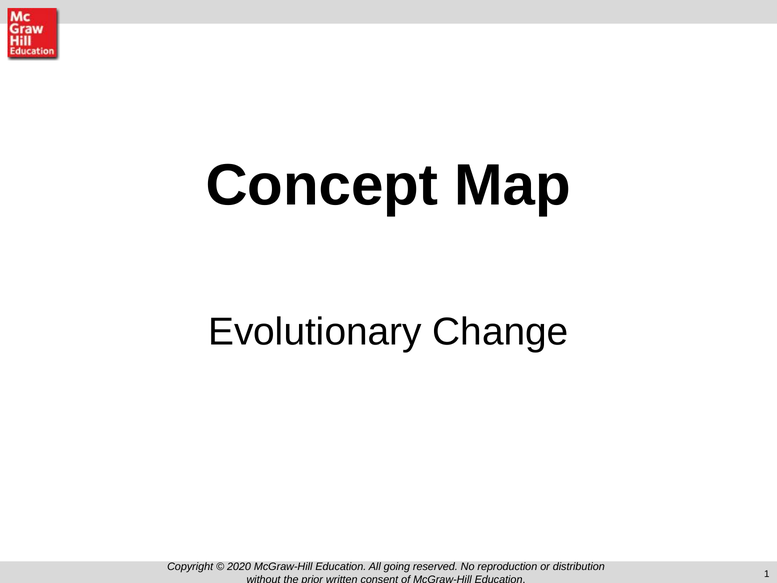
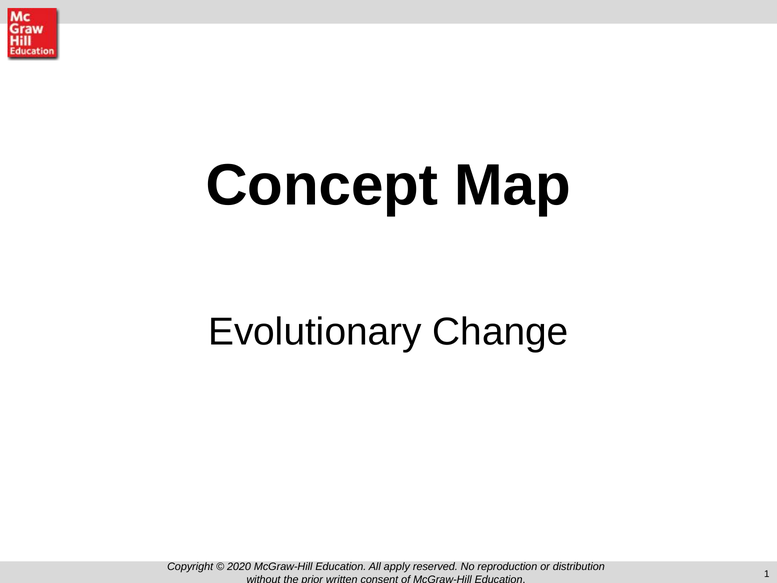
going: going -> apply
